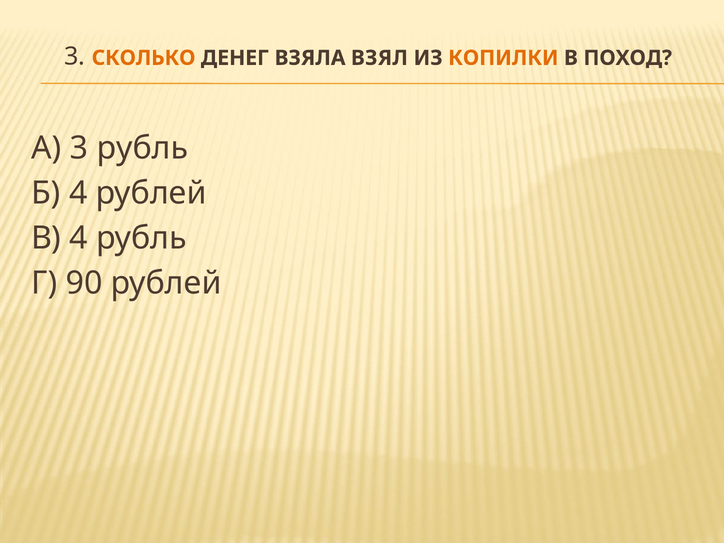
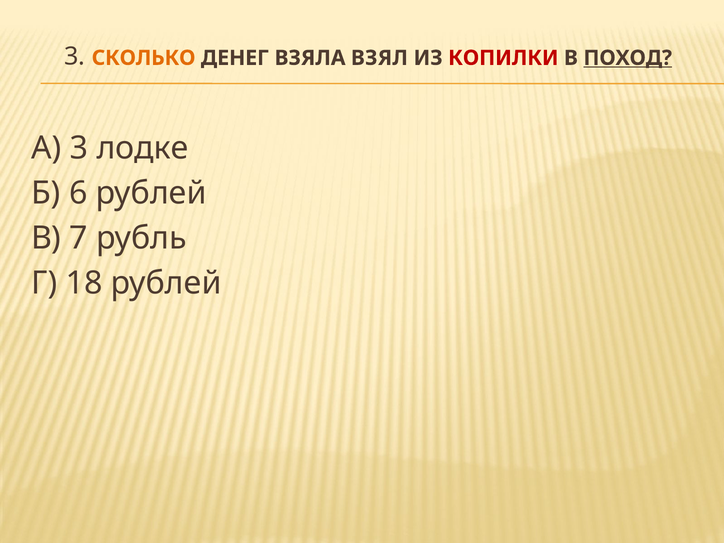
КОПИЛКИ colour: orange -> red
ПОХОД underline: none -> present
3 рубль: рубль -> лодке
Б 4: 4 -> 6
В 4: 4 -> 7
90: 90 -> 18
